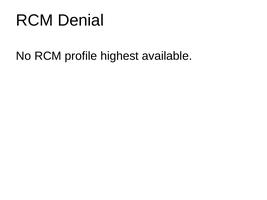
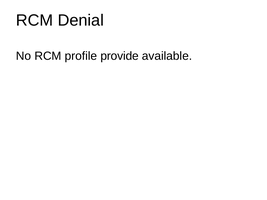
highest: highest -> provide
